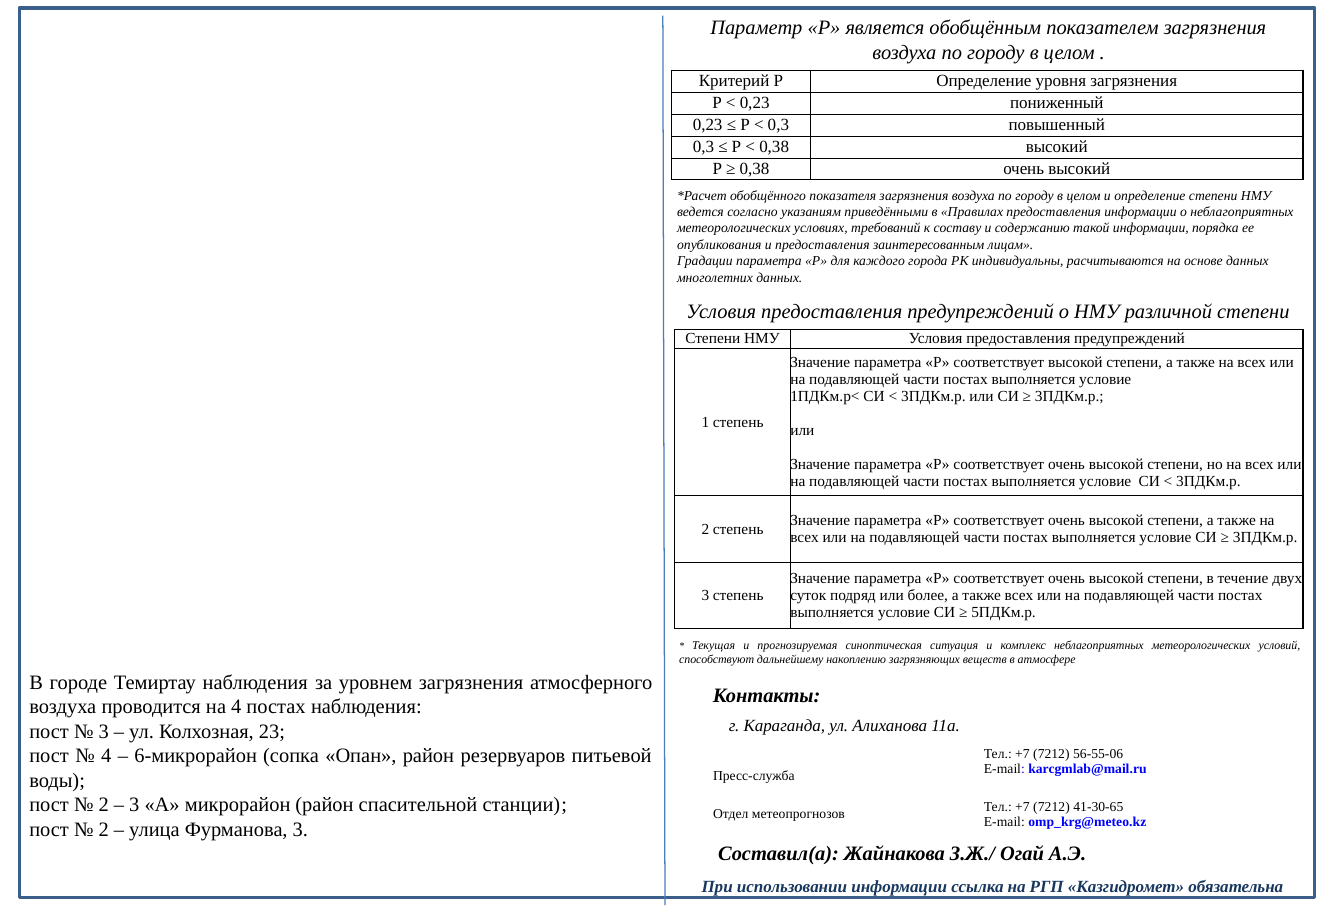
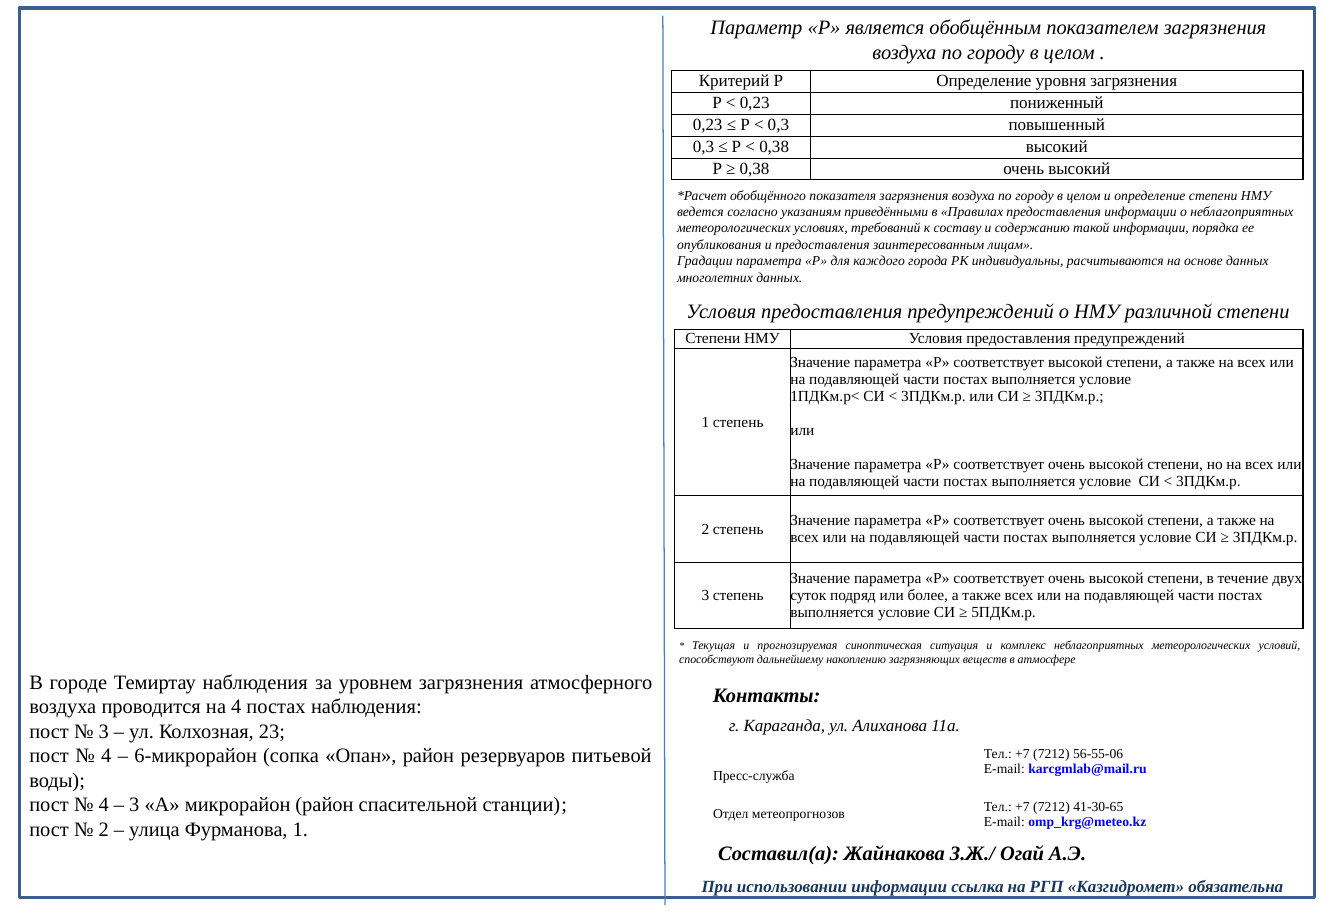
2 at (104, 805): 2 -> 4
Фурманова 3: 3 -> 1
